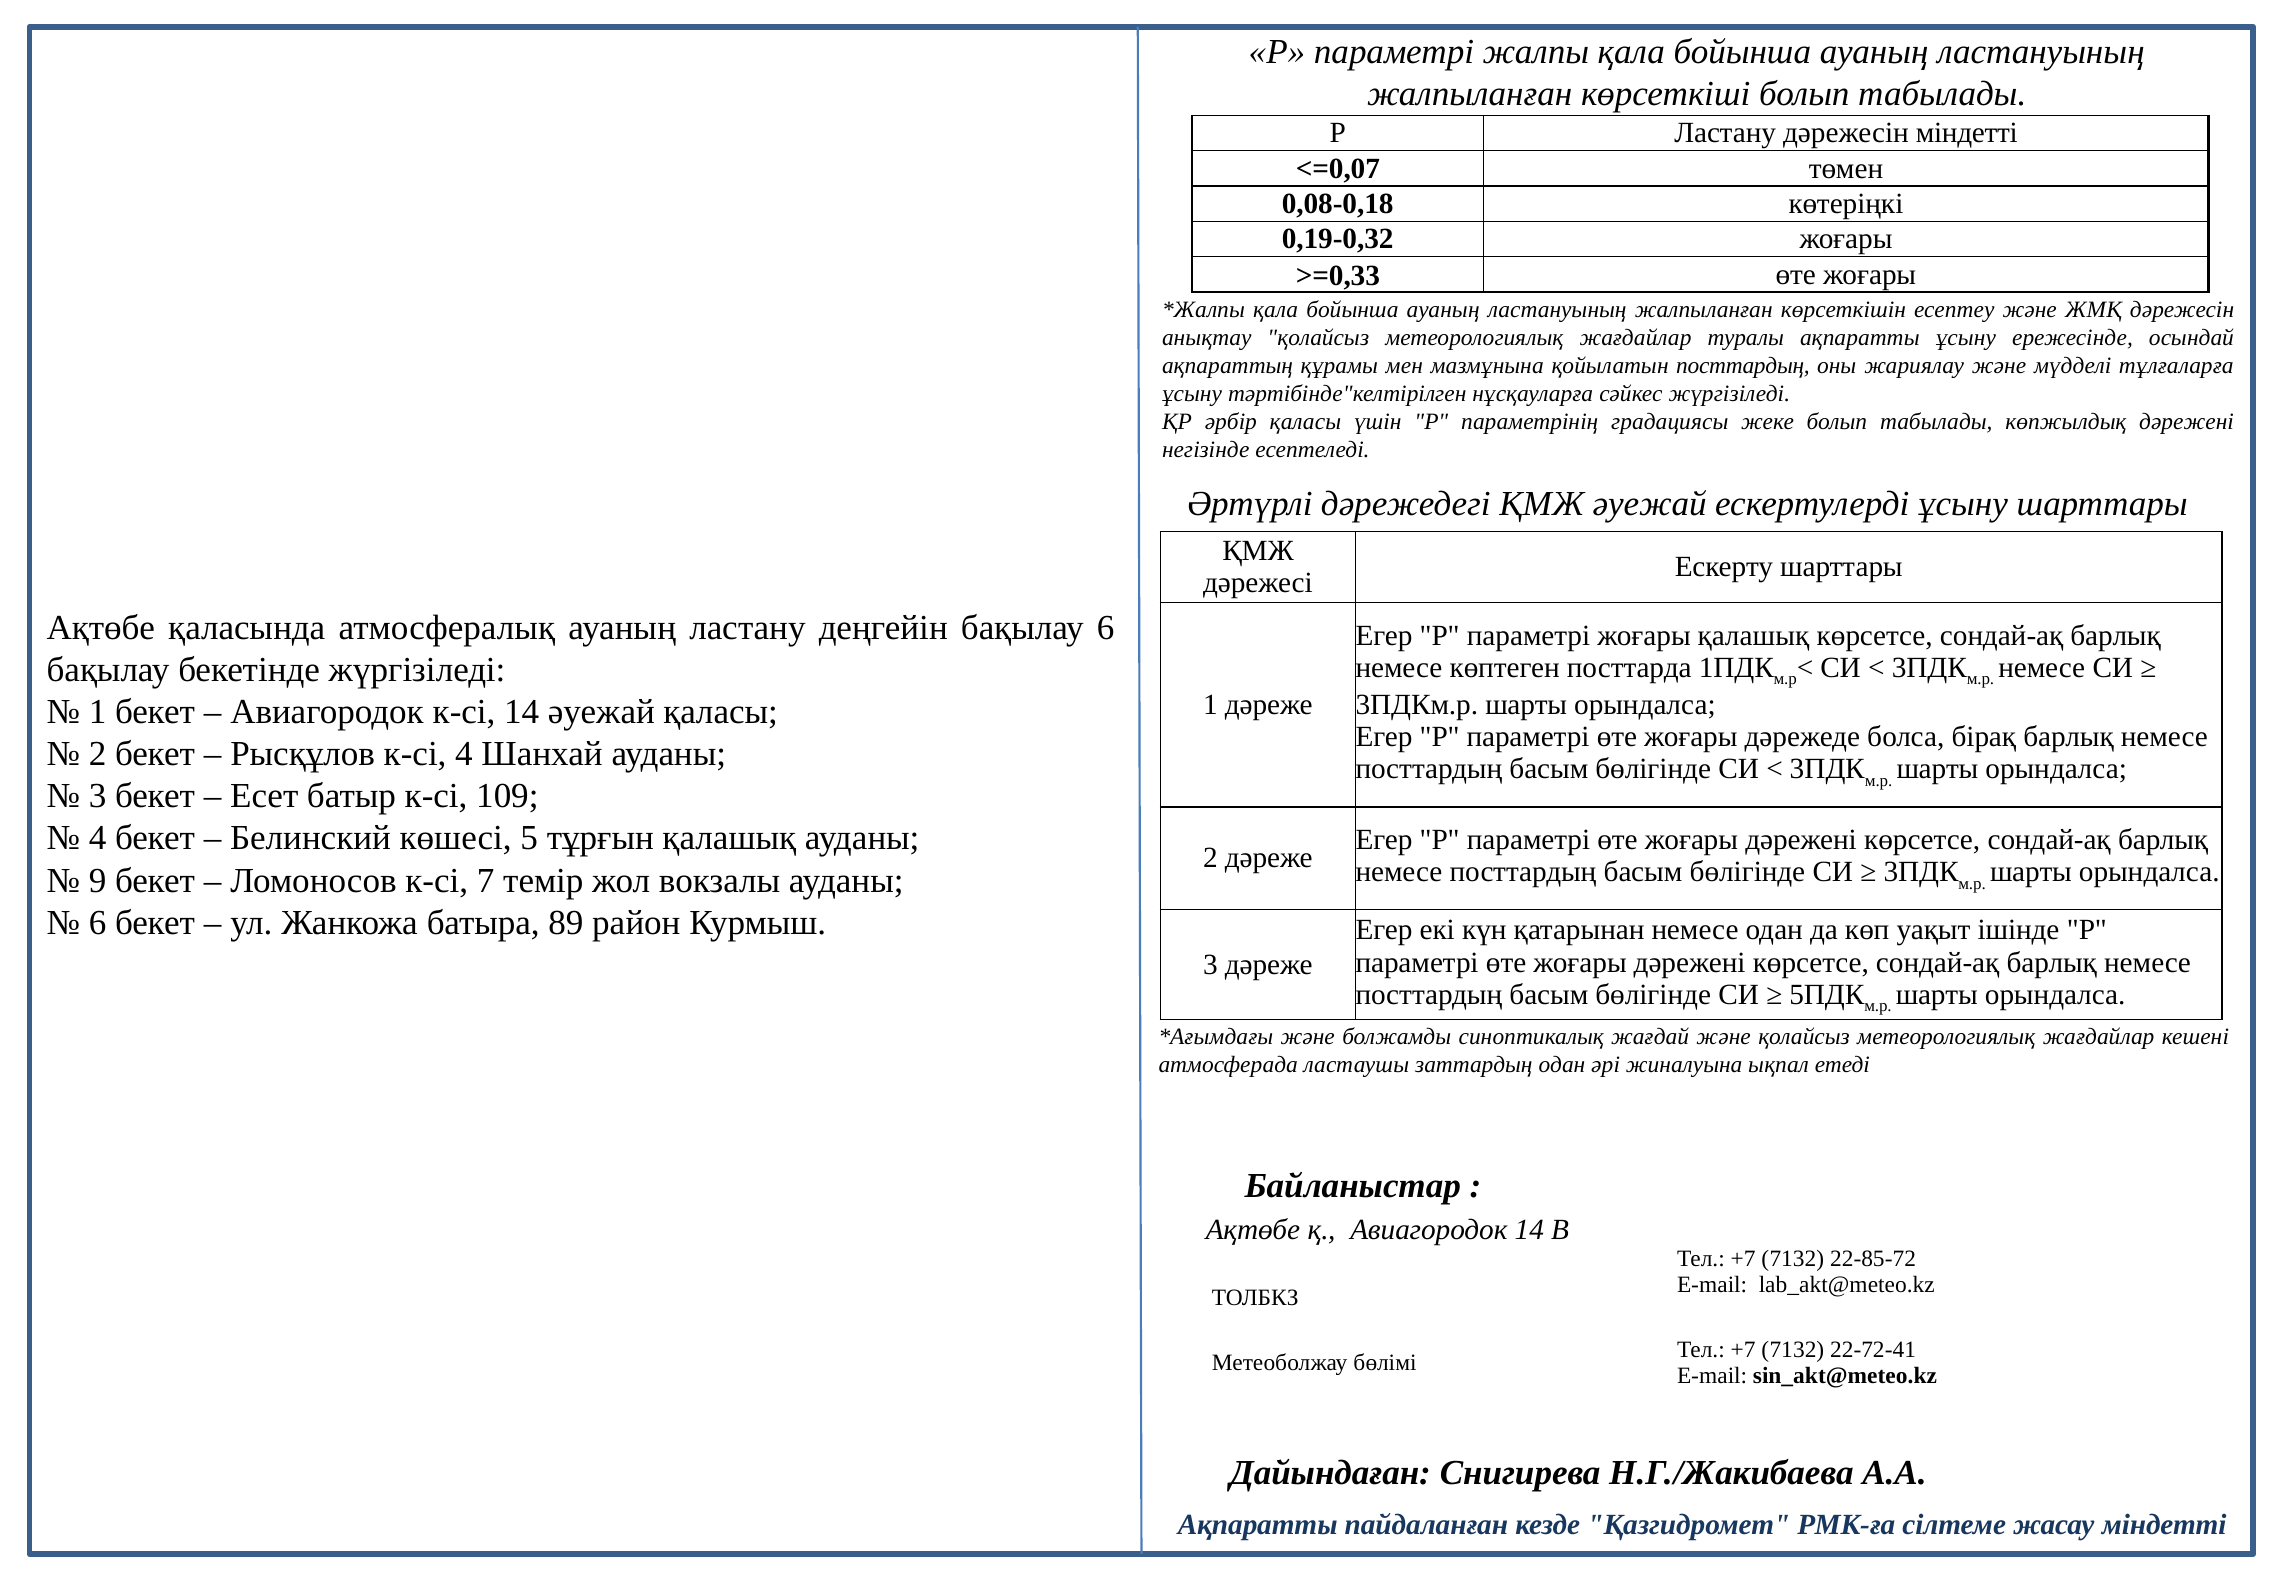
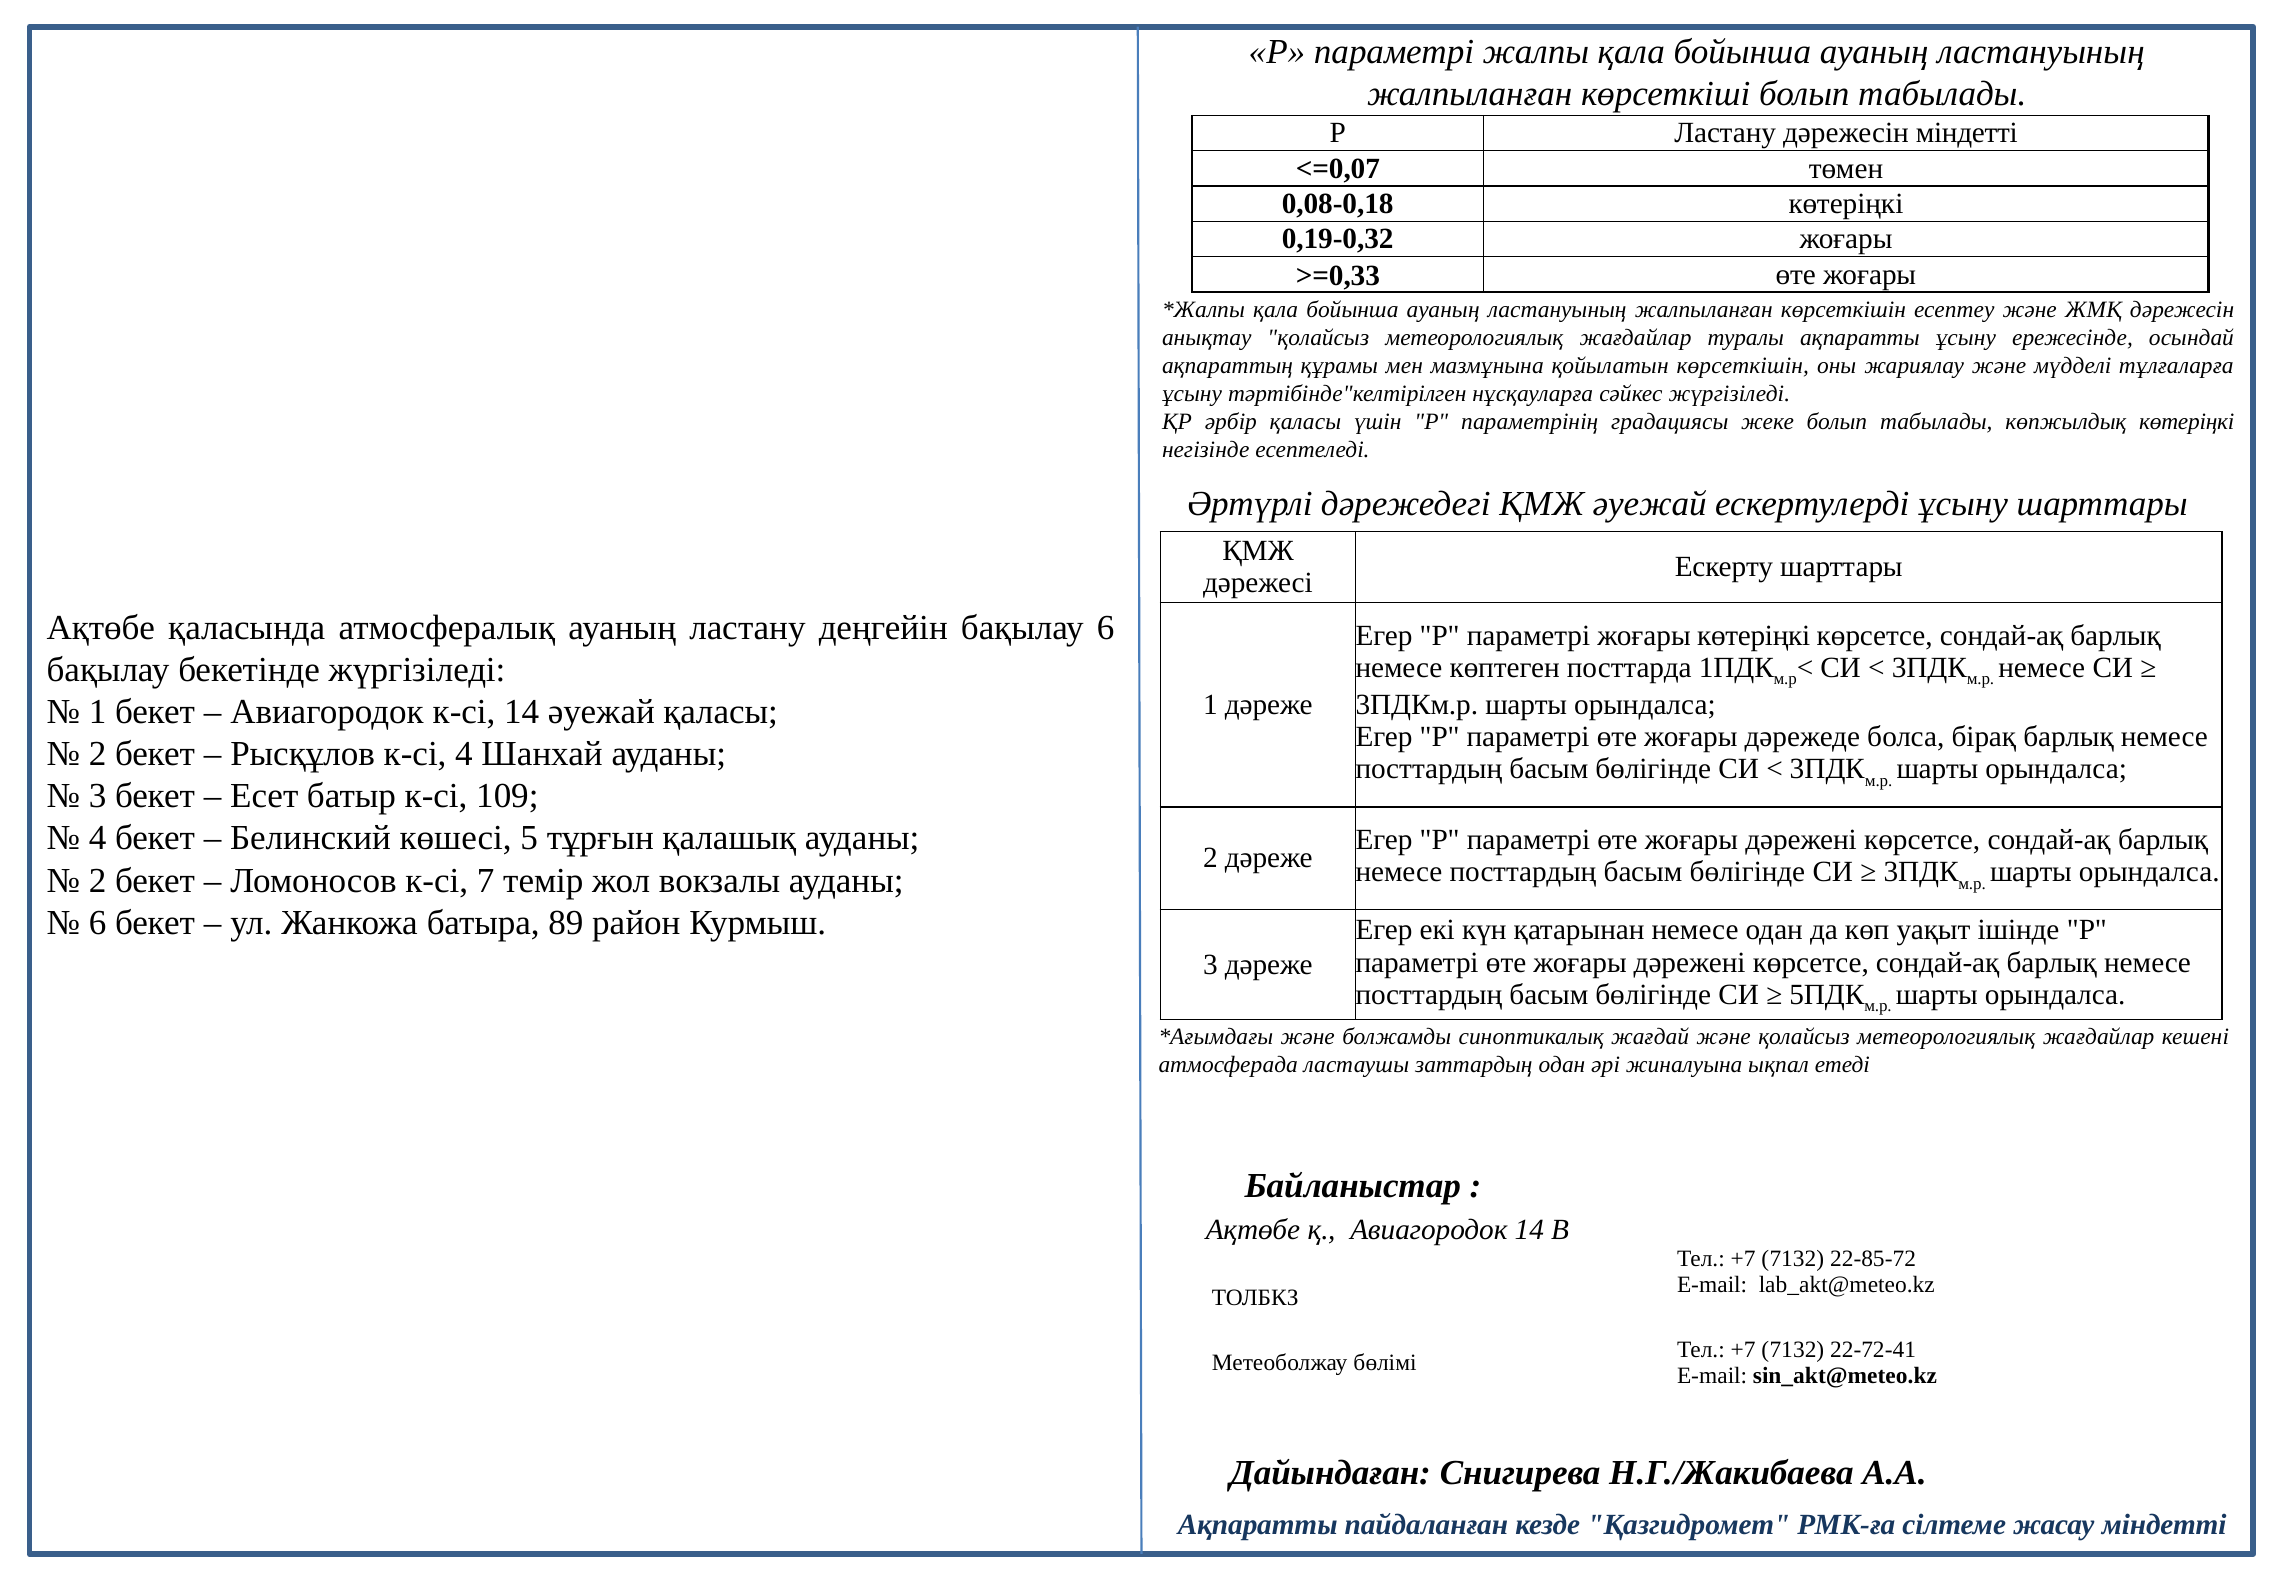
қойылатын посттардың: посттардың -> көрсеткішін
көпжылдық дәрежені: дәрежені -> көтеріңкі
жоғары қалашық: қалашық -> көтеріңкі
9 at (98, 880): 9 -> 2
